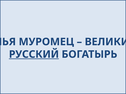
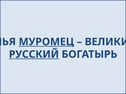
МУРОМЕЦ underline: none -> present
